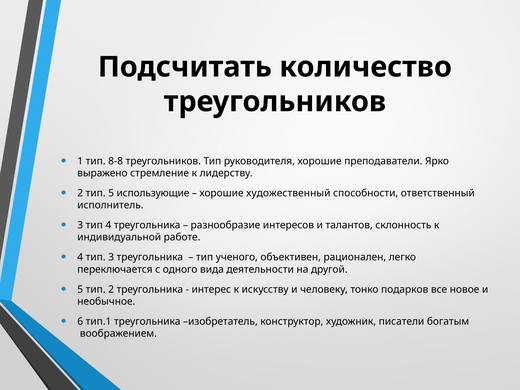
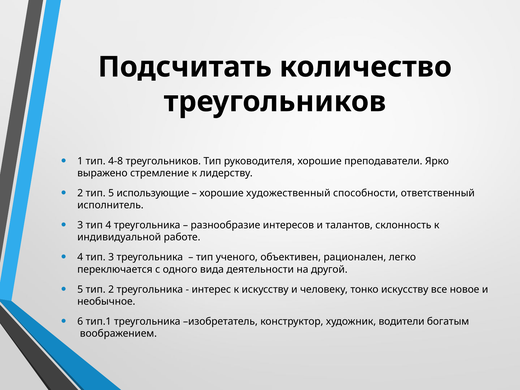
8-8: 8-8 -> 4-8
тонко подарков: подарков -> искусству
писатели: писатели -> водители
